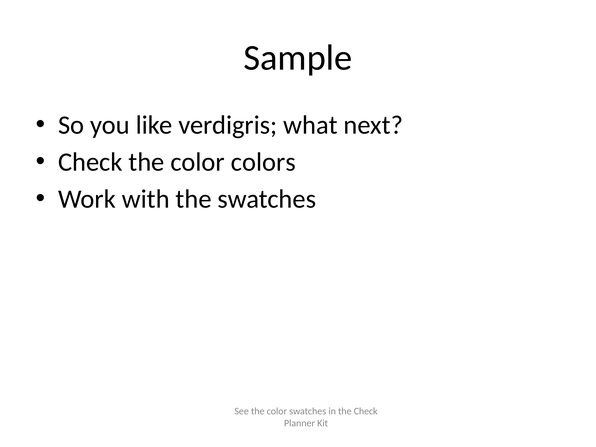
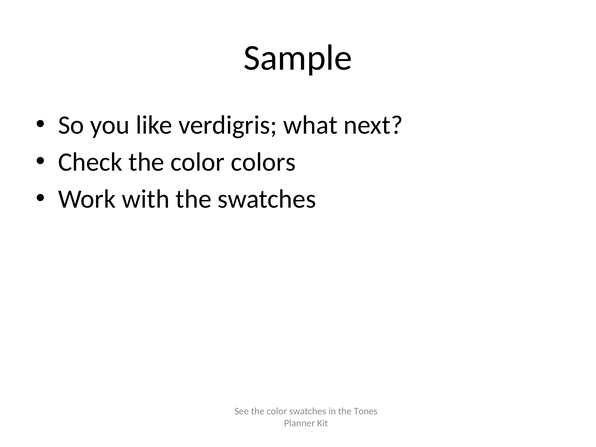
the Check: Check -> Tones
